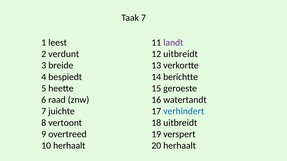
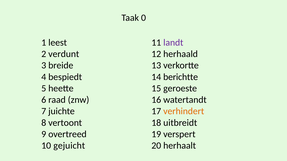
Taak 7: 7 -> 0
12 uitbreidt: uitbreidt -> herhaald
verhindert colour: blue -> orange
10 herhaalt: herhaalt -> gejuicht
